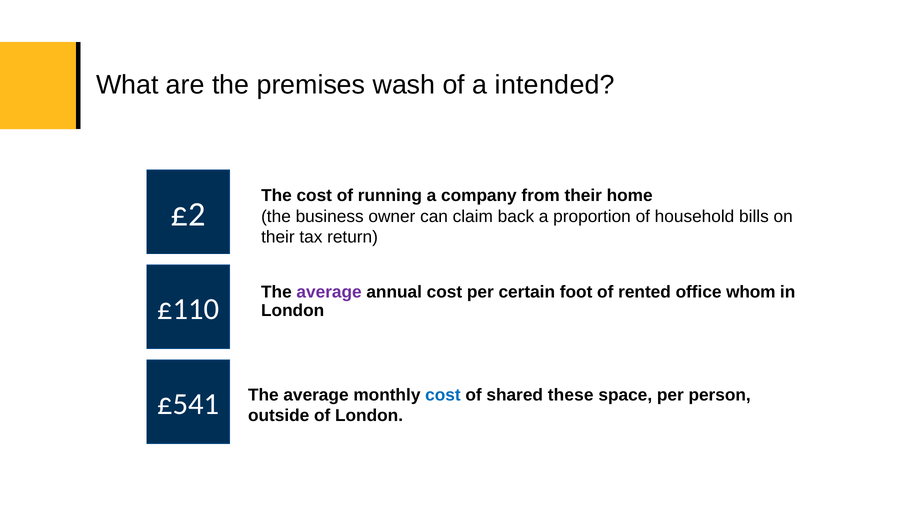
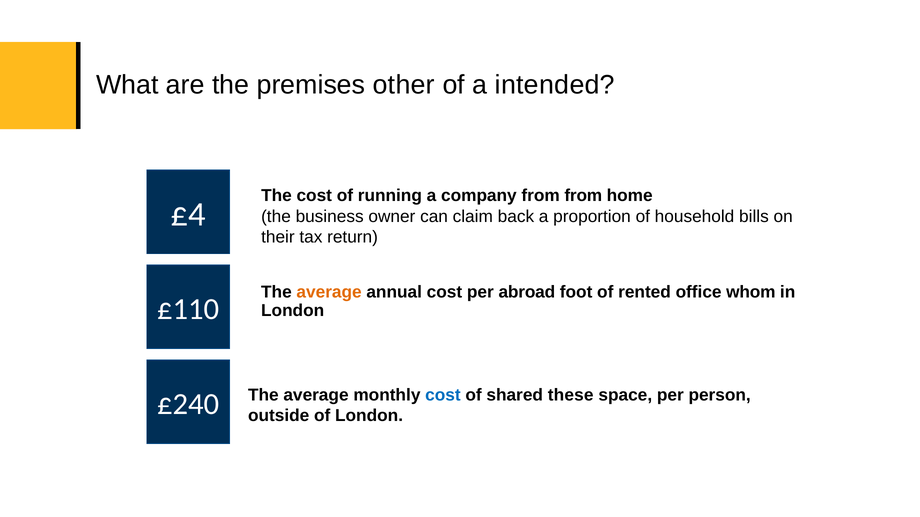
wash: wash -> other
from their: their -> from
£2: £2 -> £4
average at (329, 292) colour: purple -> orange
certain: certain -> abroad
£541: £541 -> £240
